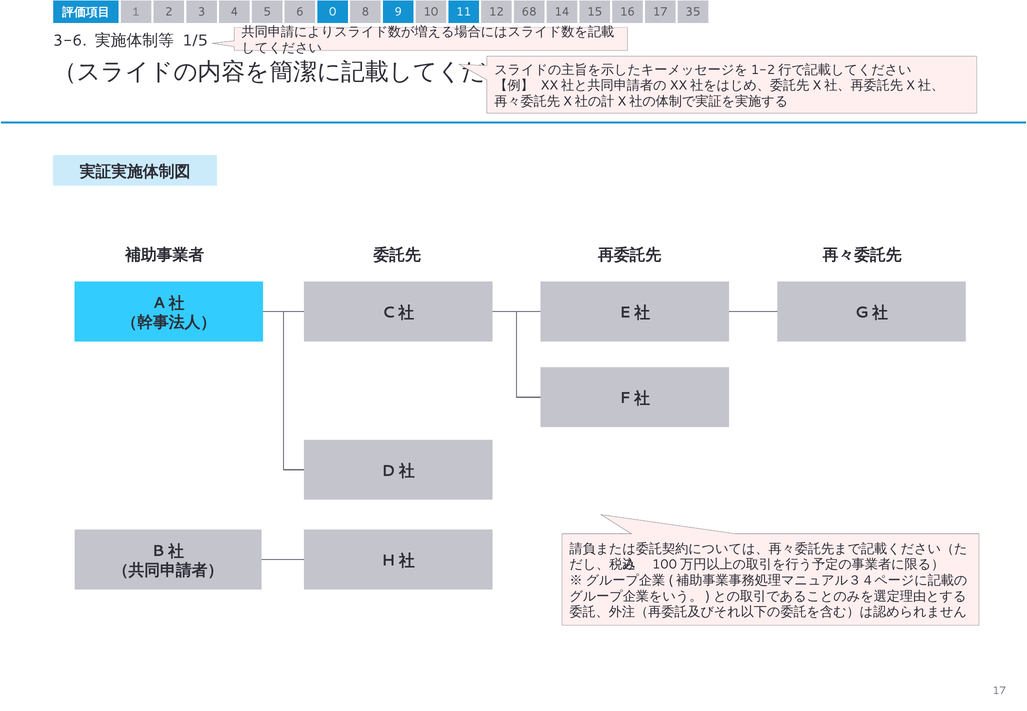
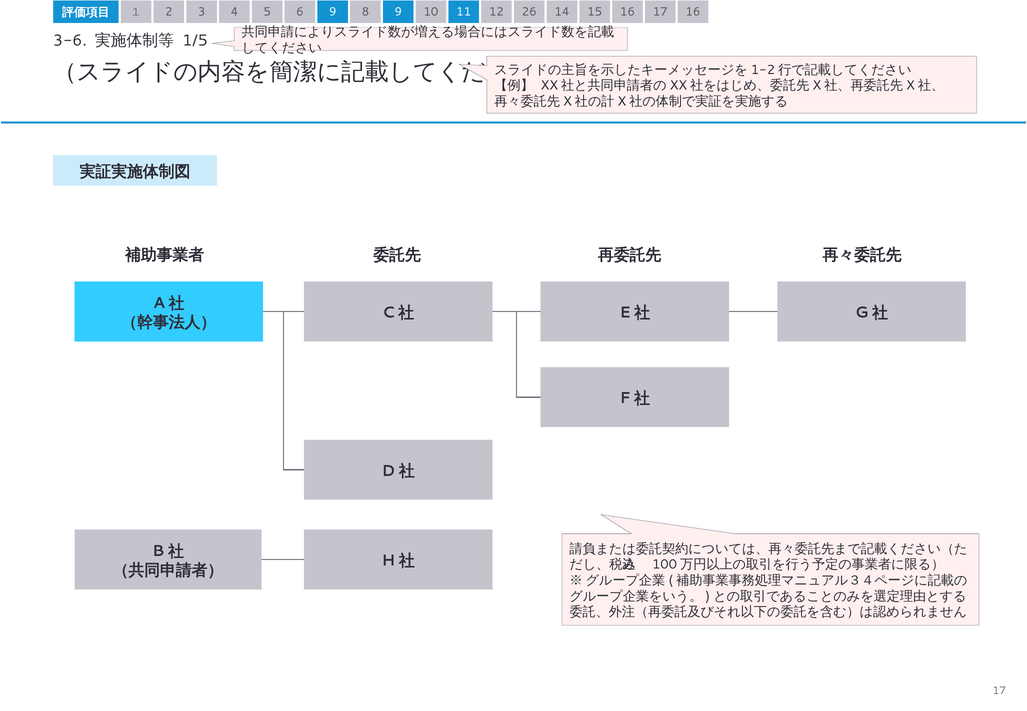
6 0: 0 -> 9
68: 68 -> 26
17 35: 35 -> 16
